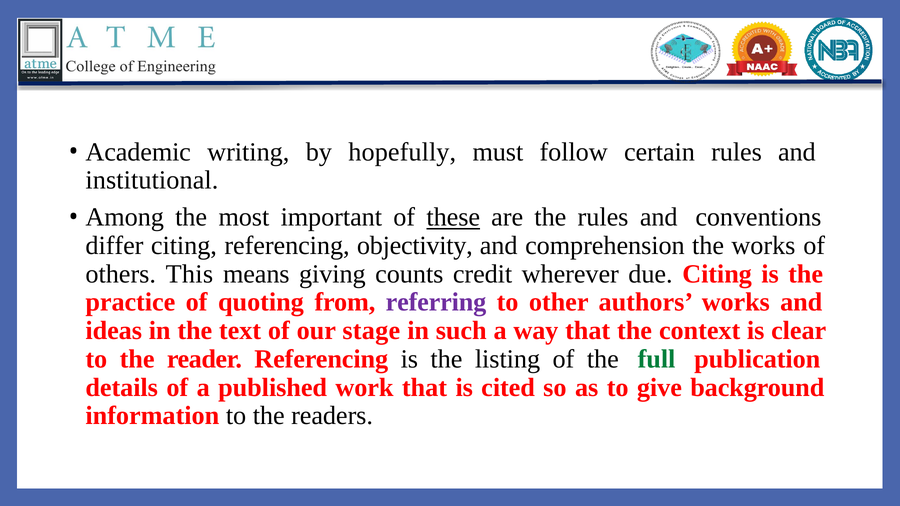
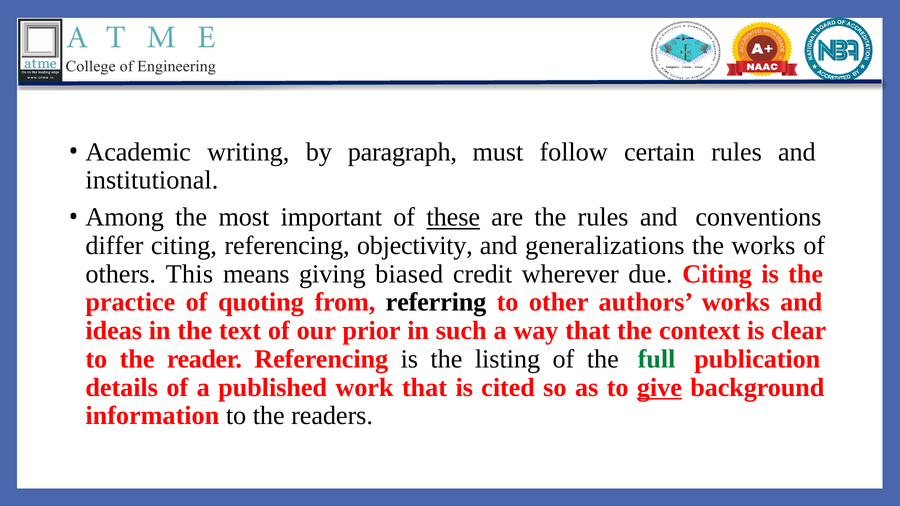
hopefully: hopefully -> paragraph
comprehension: comprehension -> generalizations
counts: counts -> biased
referring colour: purple -> black
stage: stage -> prior
give underline: none -> present
